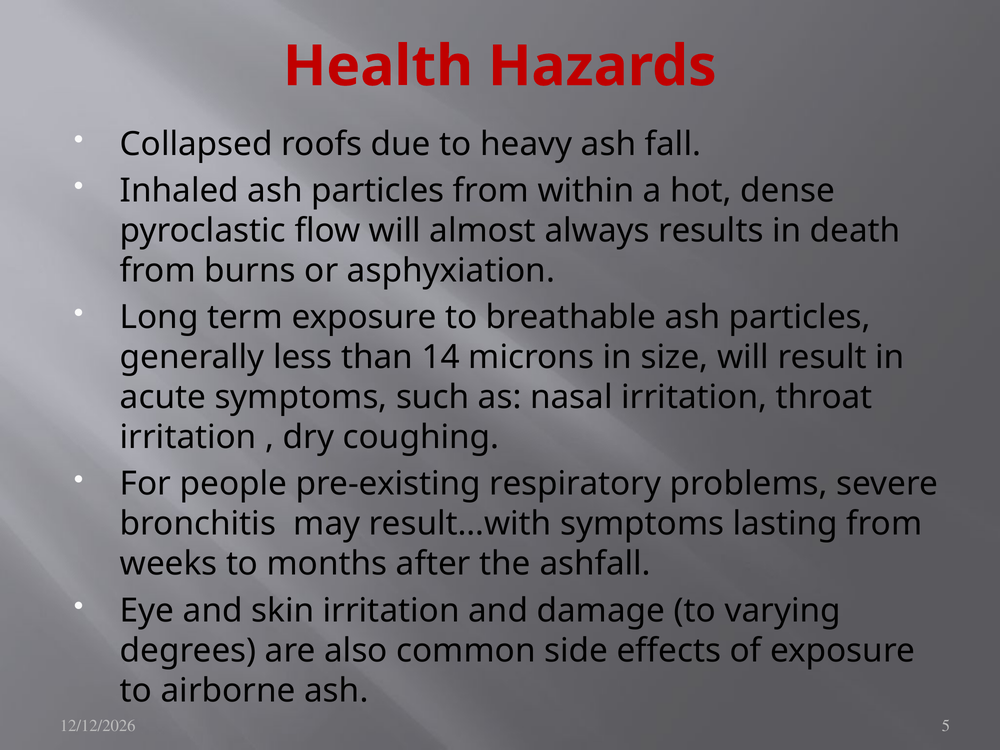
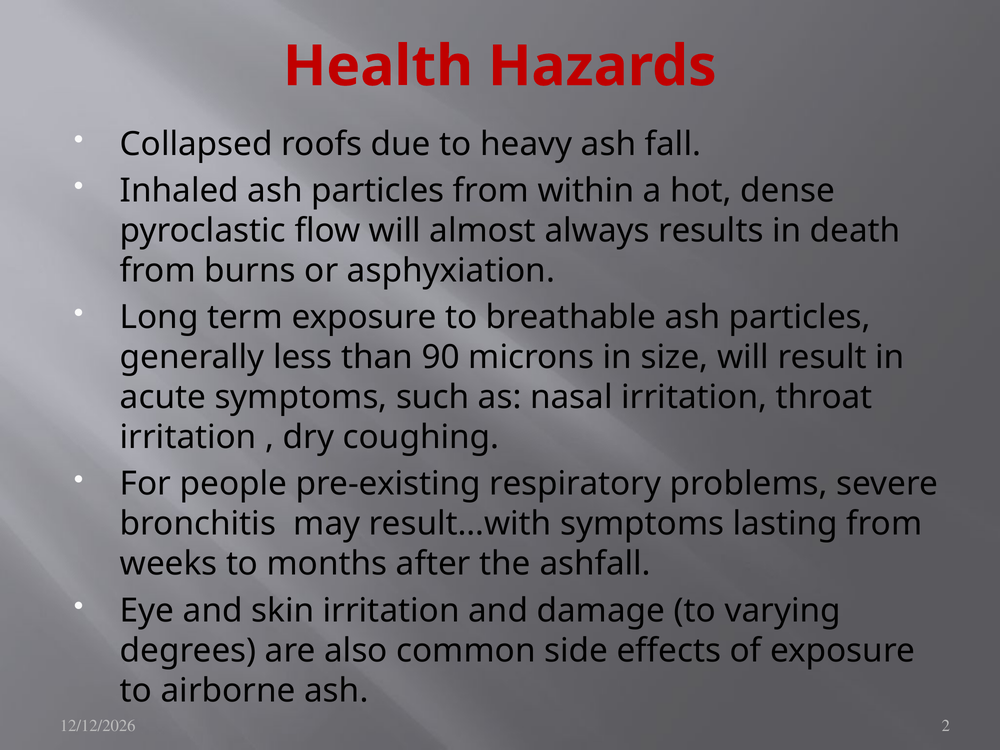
14: 14 -> 90
5: 5 -> 2
